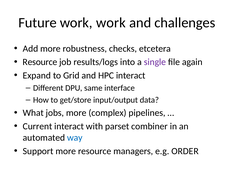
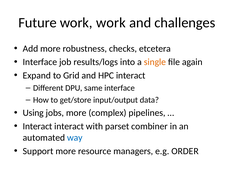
Resource at (40, 62): Resource -> Interface
single colour: purple -> orange
What: What -> Using
Current at (37, 126): Current -> Interact
